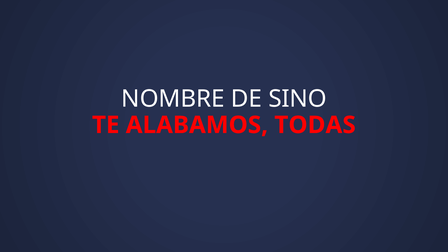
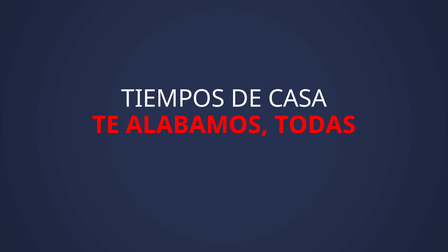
NOMBRE: NOMBRE -> TIEMPOS
SINO: SINO -> CASA
